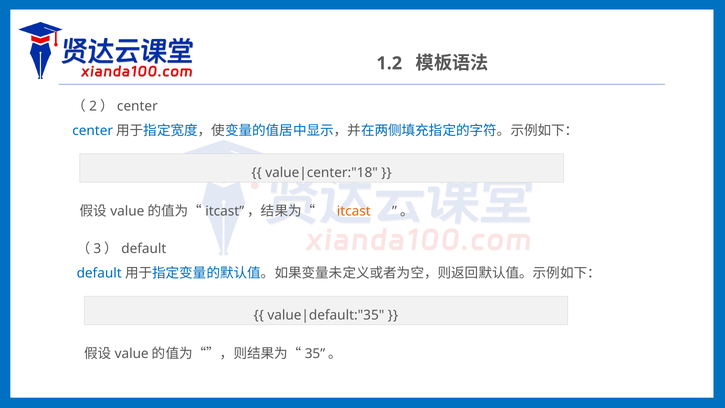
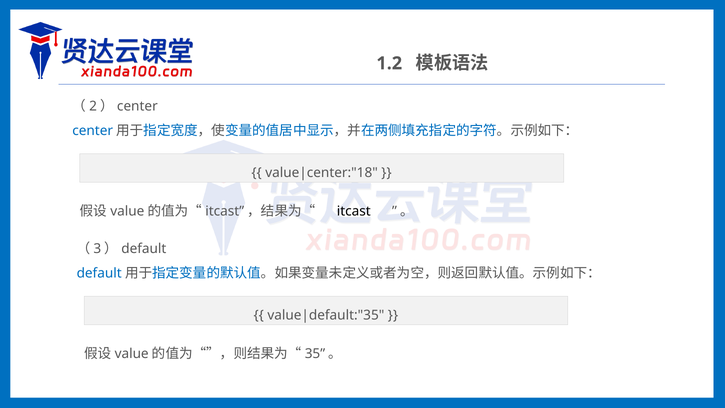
itcast colour: orange -> black
